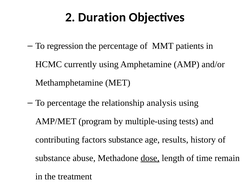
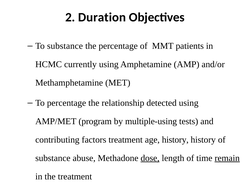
To regression: regression -> substance
analysis: analysis -> detected
factors substance: substance -> treatment
age results: results -> history
remain underline: none -> present
